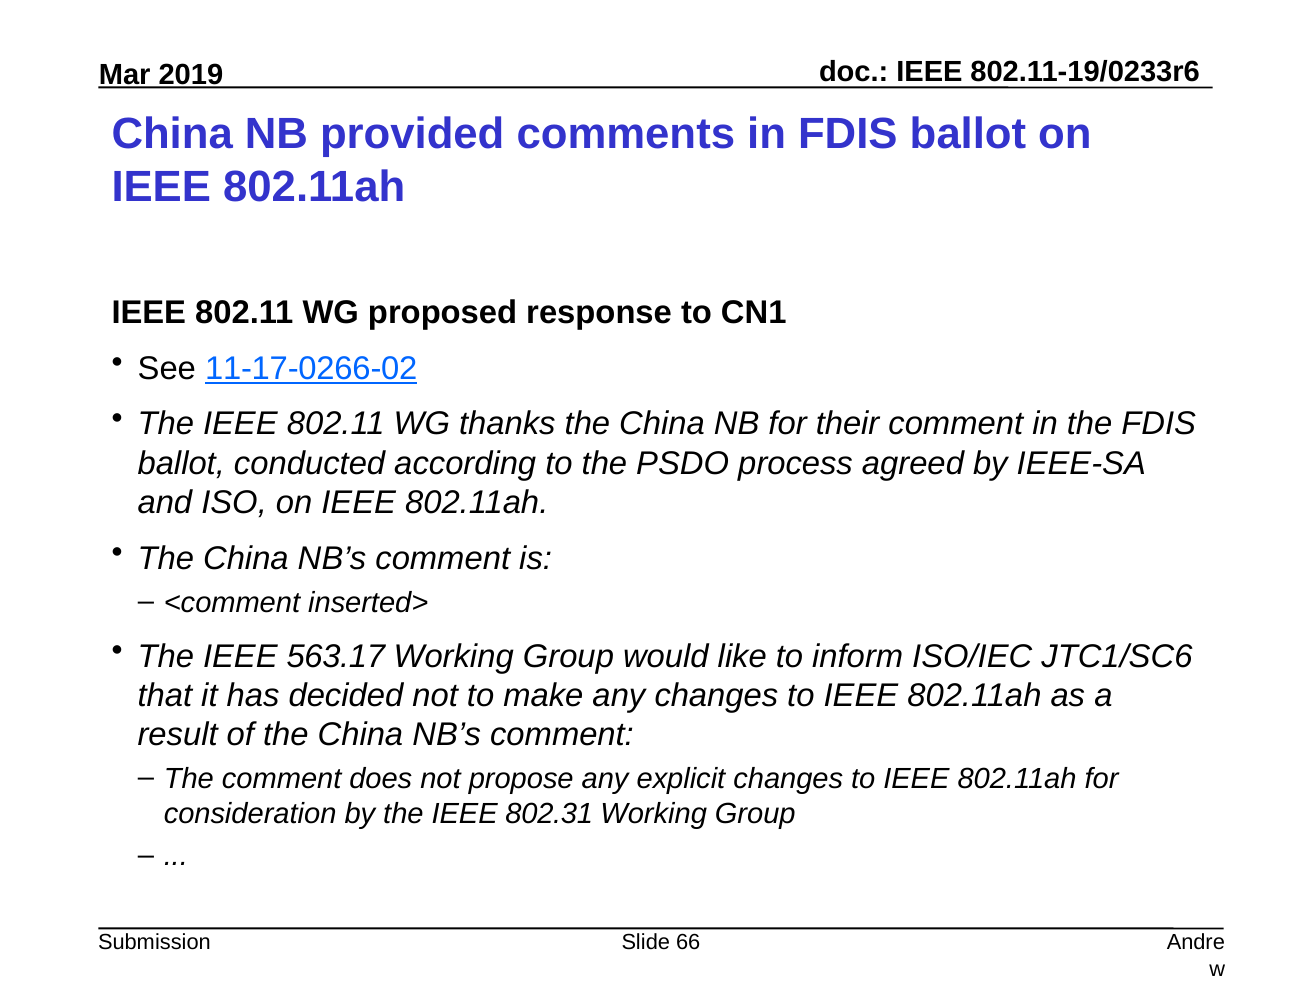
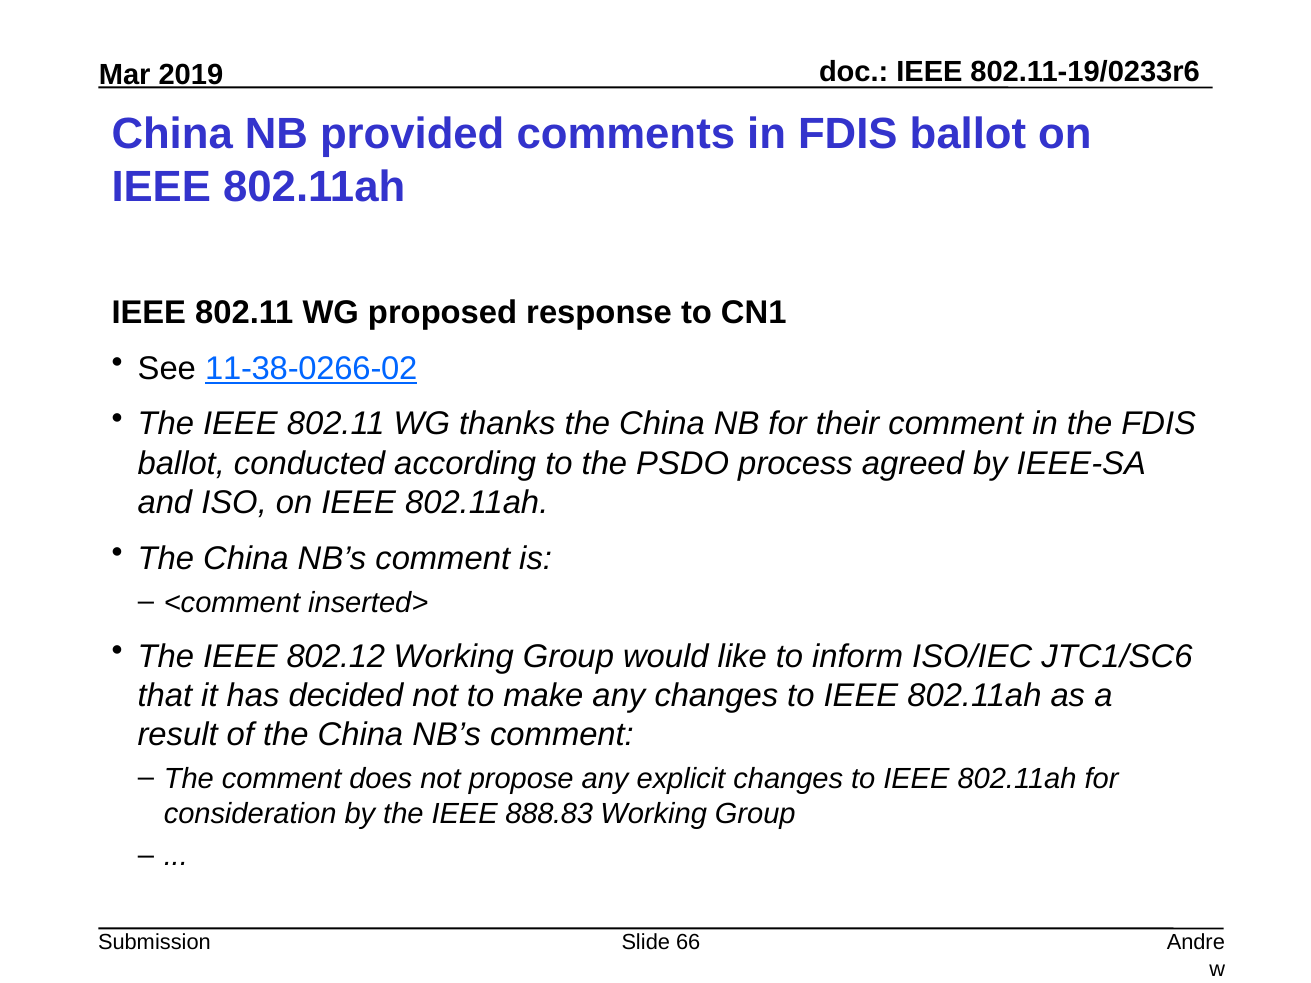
11-17-0266-02: 11-17-0266-02 -> 11-38-0266-02
563.17: 563.17 -> 802.12
802.31: 802.31 -> 888.83
